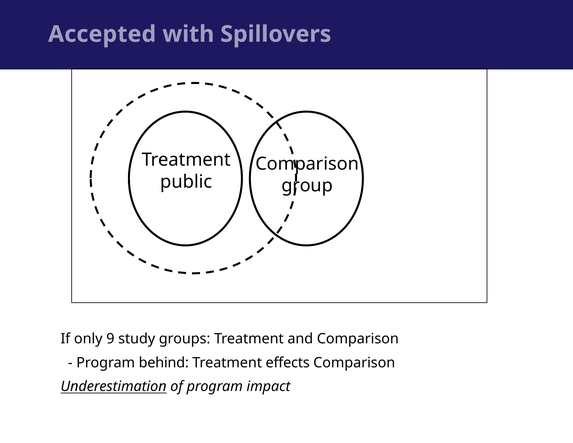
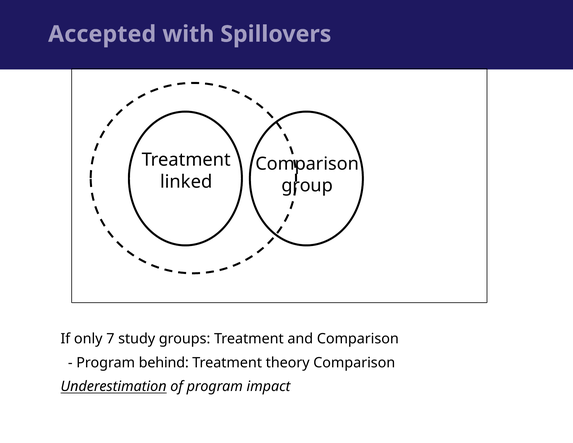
public: public -> linked
9: 9 -> 7
effects: effects -> theory
